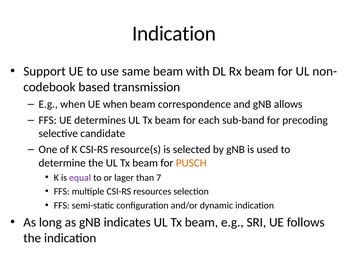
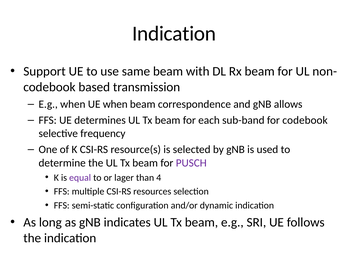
for precoding: precoding -> codebook
candidate: candidate -> frequency
PUSCH colour: orange -> purple
7: 7 -> 4
